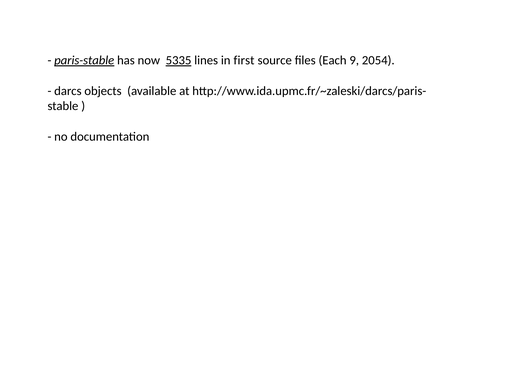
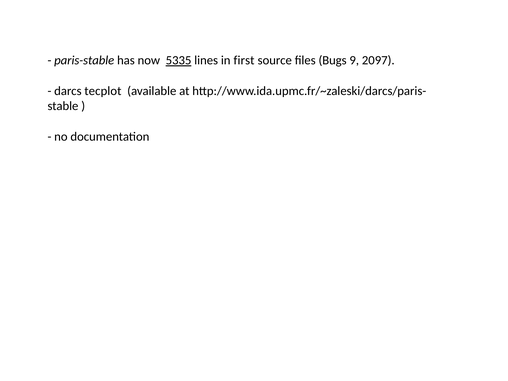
paris-stable underline: present -> none
Each: Each -> Bugs
2054: 2054 -> 2097
objects: objects -> tecplot
